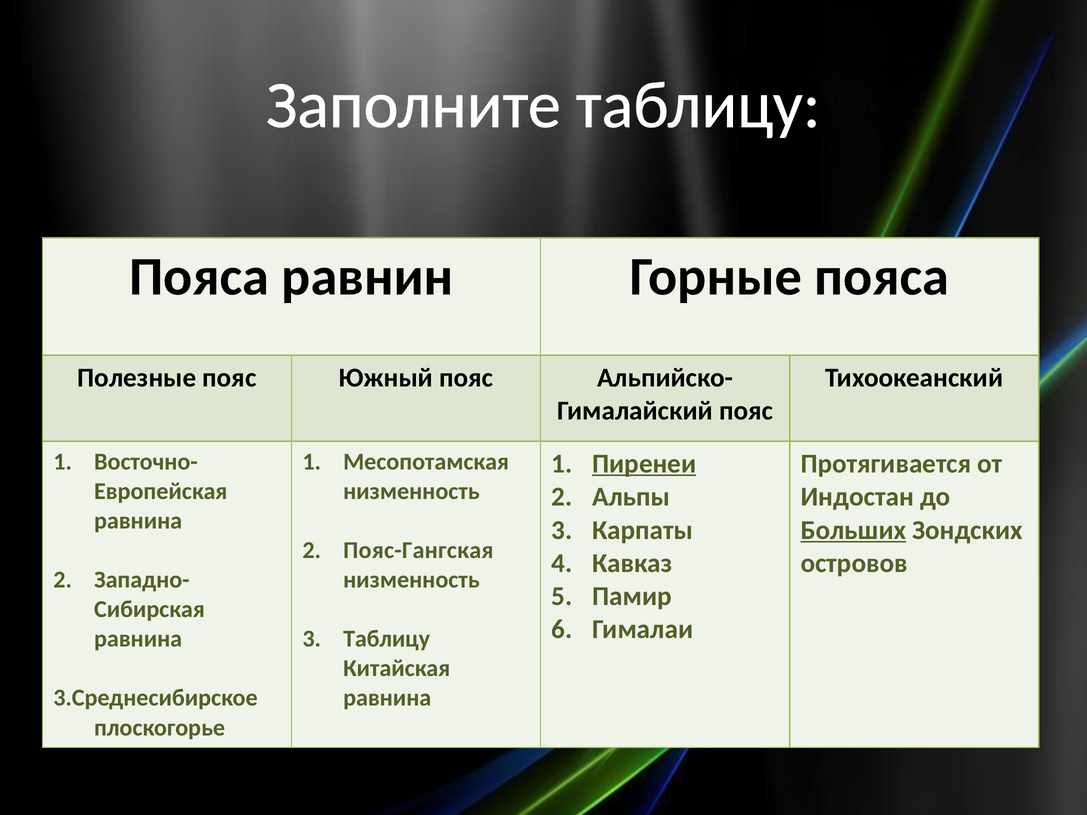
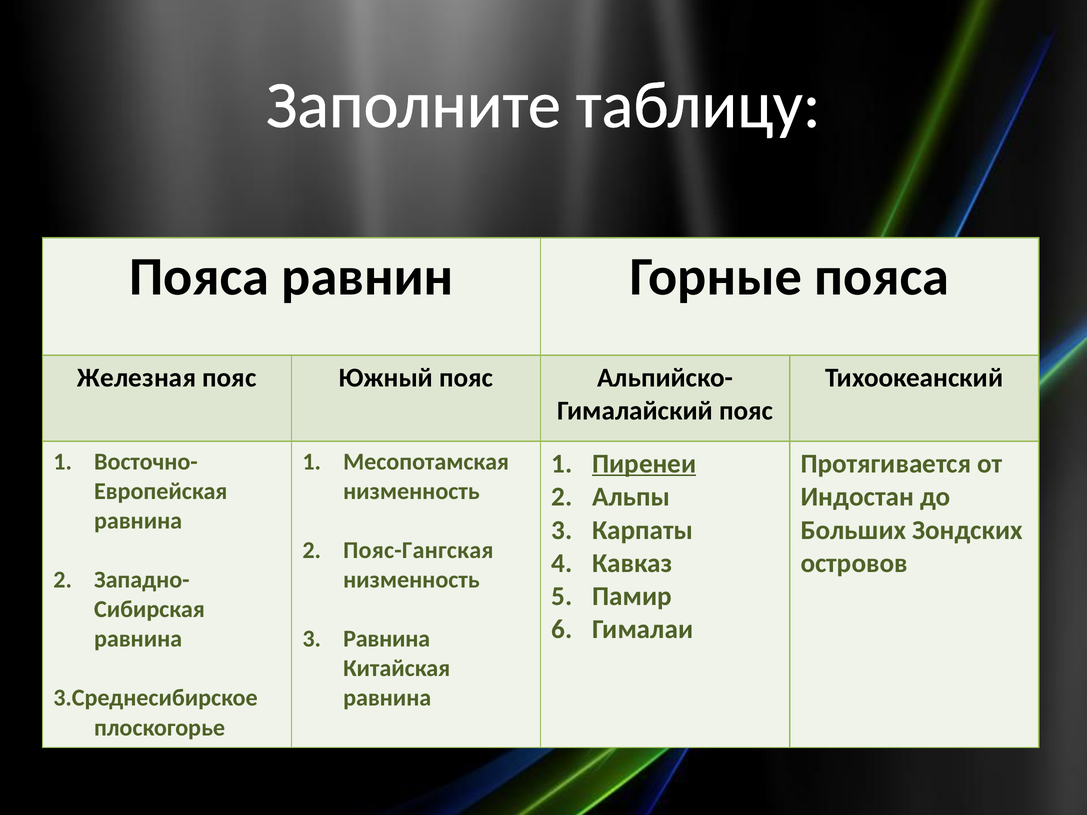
Полезные: Полезные -> Железная
Больших underline: present -> none
Таблицу at (387, 639): Таблицу -> Равнина
